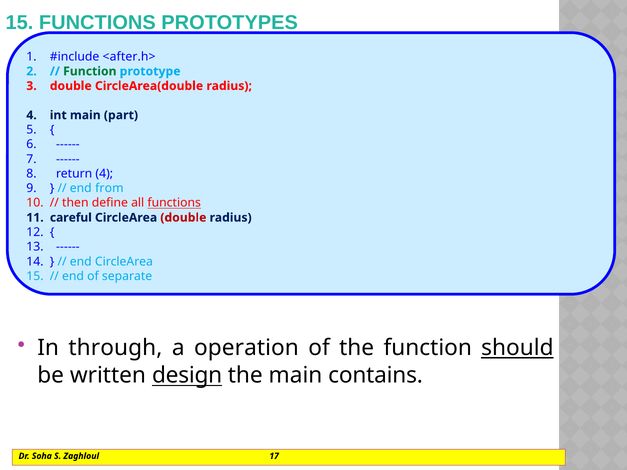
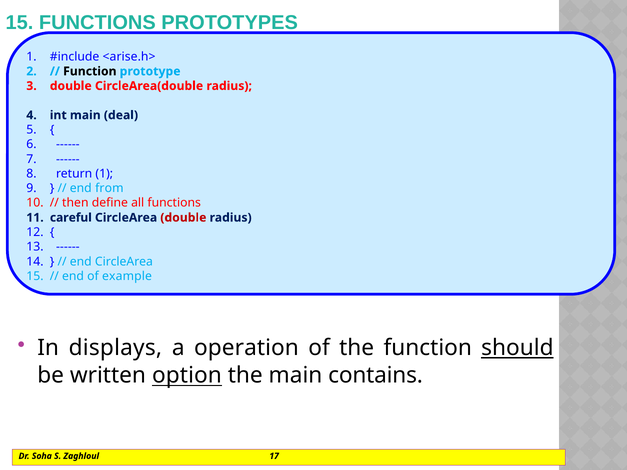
<after.h>: <after.h> -> <arise.h>
Function at (90, 71) colour: green -> black
part: part -> deal
return 4: 4 -> 1
functions at (174, 203) underline: present -> none
separate: separate -> example
through: through -> displays
design: design -> option
